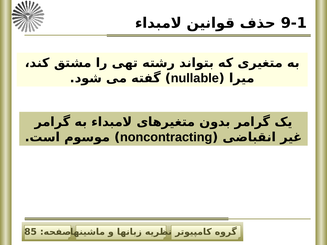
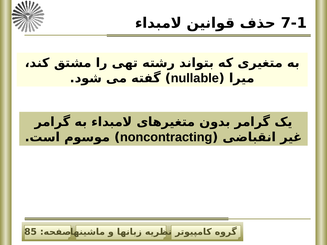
9-1: 9-1 -> 7-1
